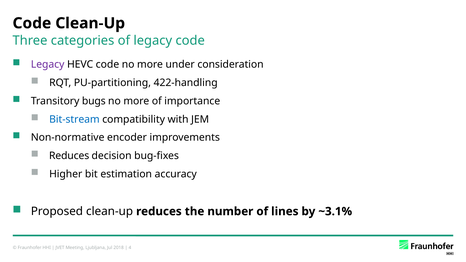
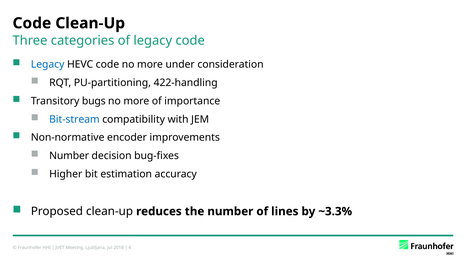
Legacy at (48, 65) colour: purple -> blue
Reduces at (69, 156): Reduces -> Number
~3.1%: ~3.1% -> ~3.3%
